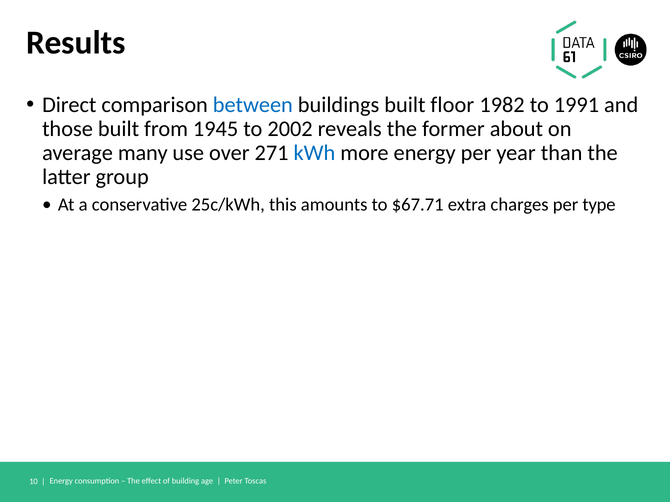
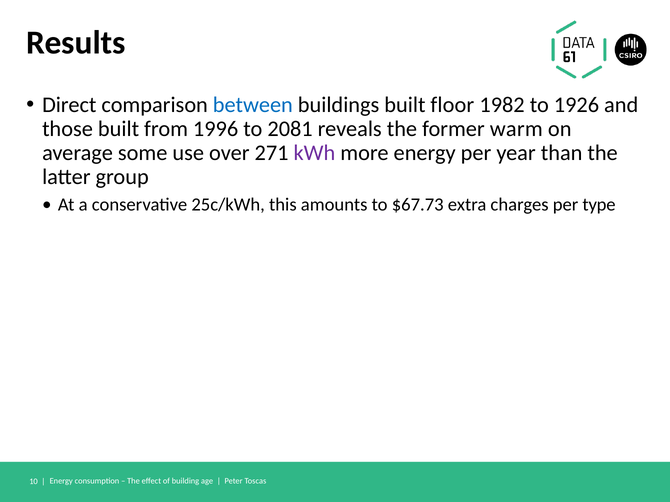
1991: 1991 -> 1926
1945: 1945 -> 1996
2002: 2002 -> 2081
about: about -> warm
many: many -> some
kWh colour: blue -> purple
$67.71: $67.71 -> $67.73
